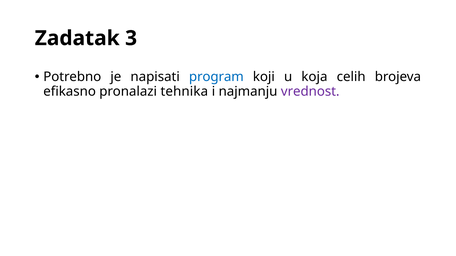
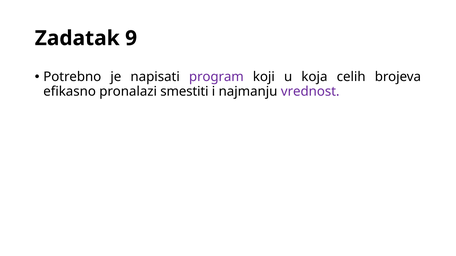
3: 3 -> 9
program colour: blue -> purple
tehnika: tehnika -> smestiti
